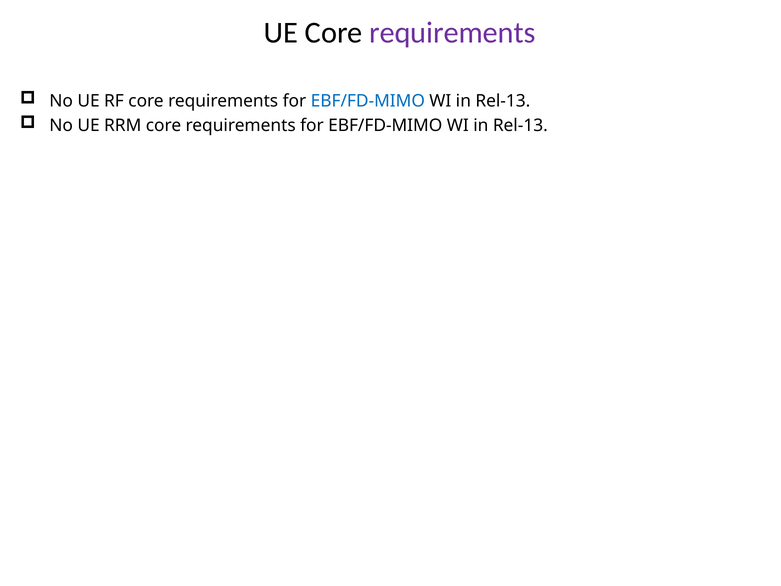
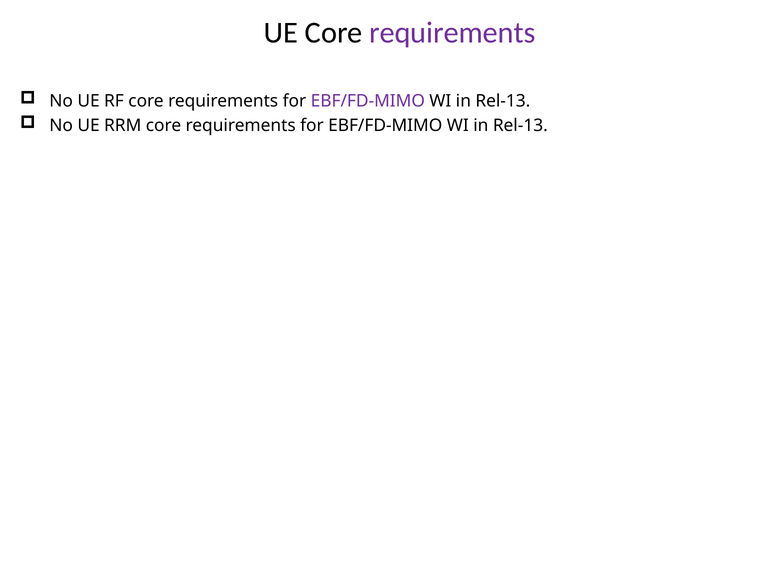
EBF/FD-MIMO at (368, 101) colour: blue -> purple
